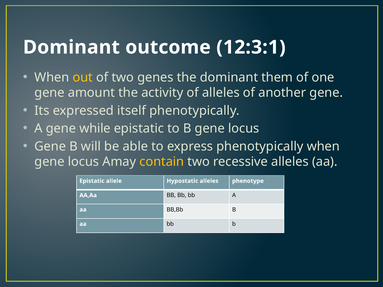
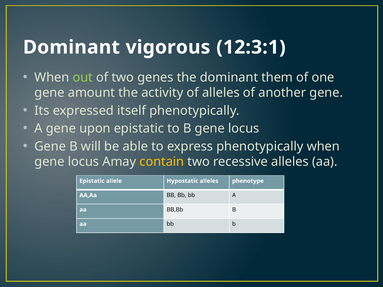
outcome: outcome -> vigorous
out colour: yellow -> light green
while: while -> upon
